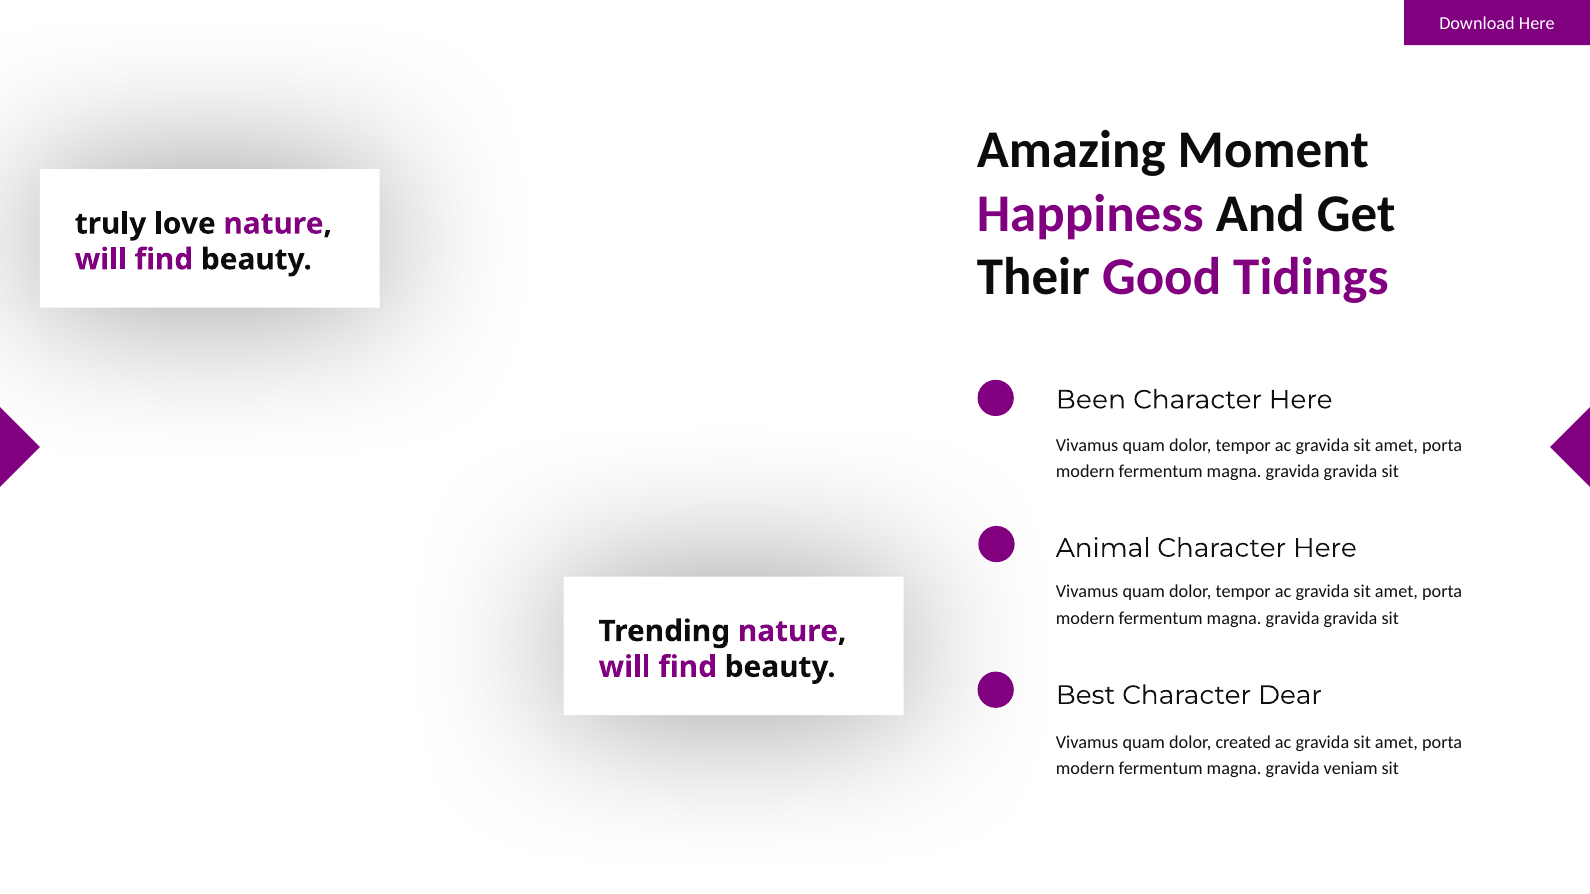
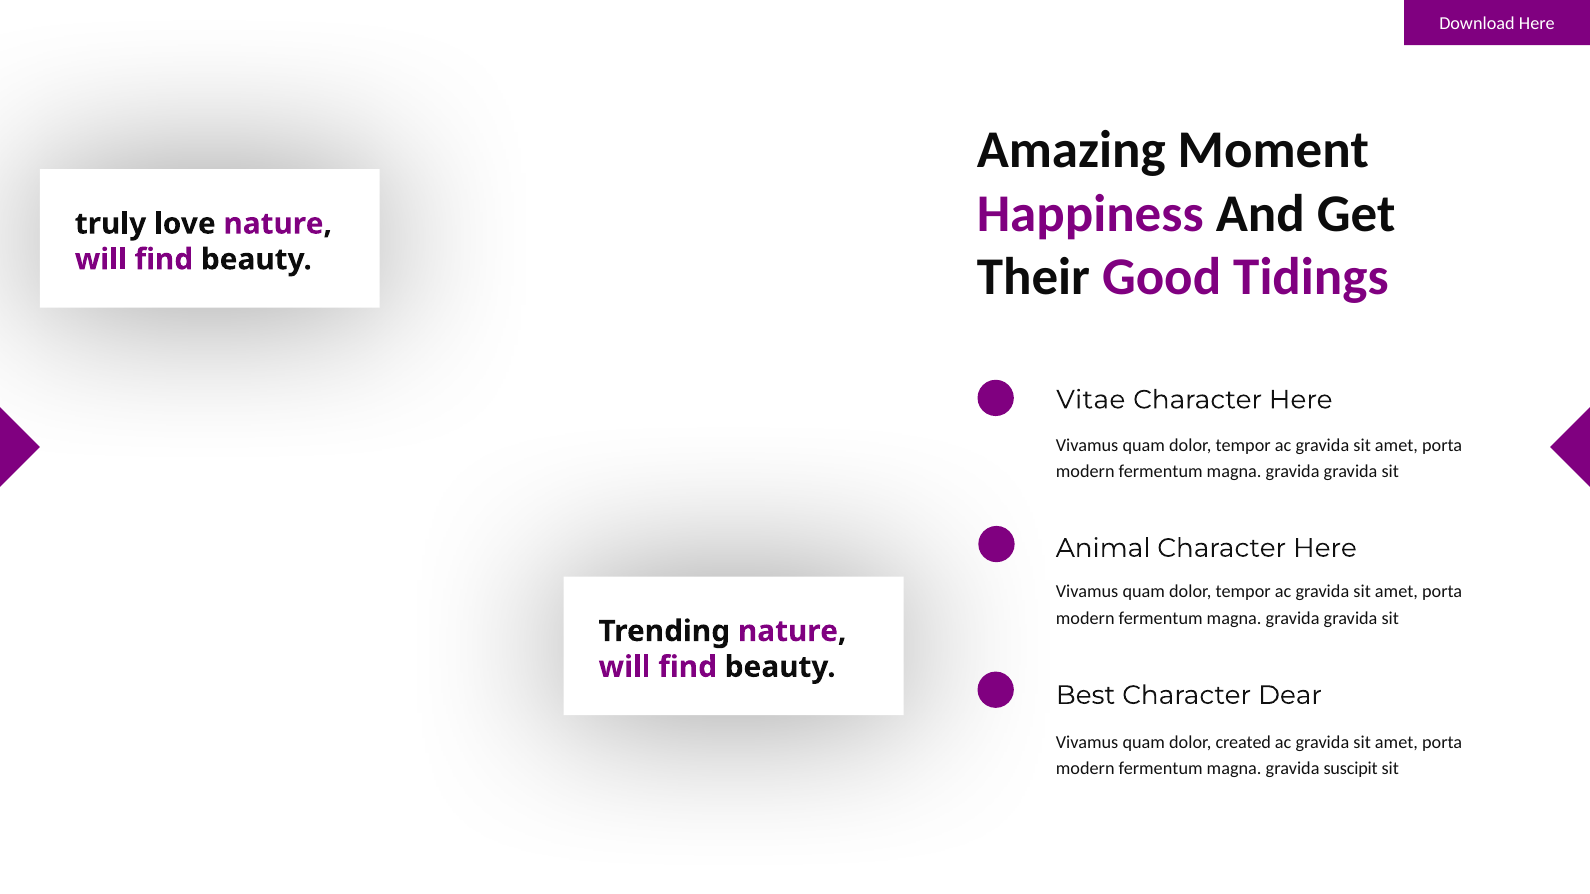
Been: Been -> Vitae
veniam: veniam -> suscipit
